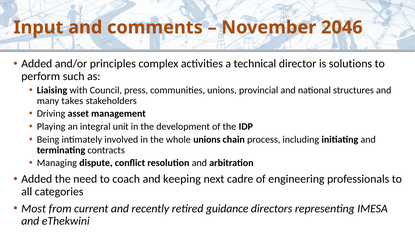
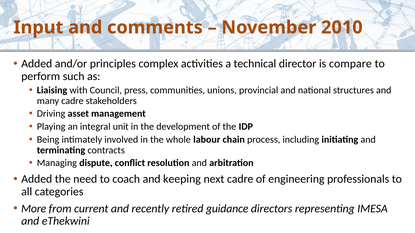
2046: 2046 -> 2010
solutions: solutions -> compare
many takes: takes -> cadre
whole unions: unions -> labour
Most: Most -> More
